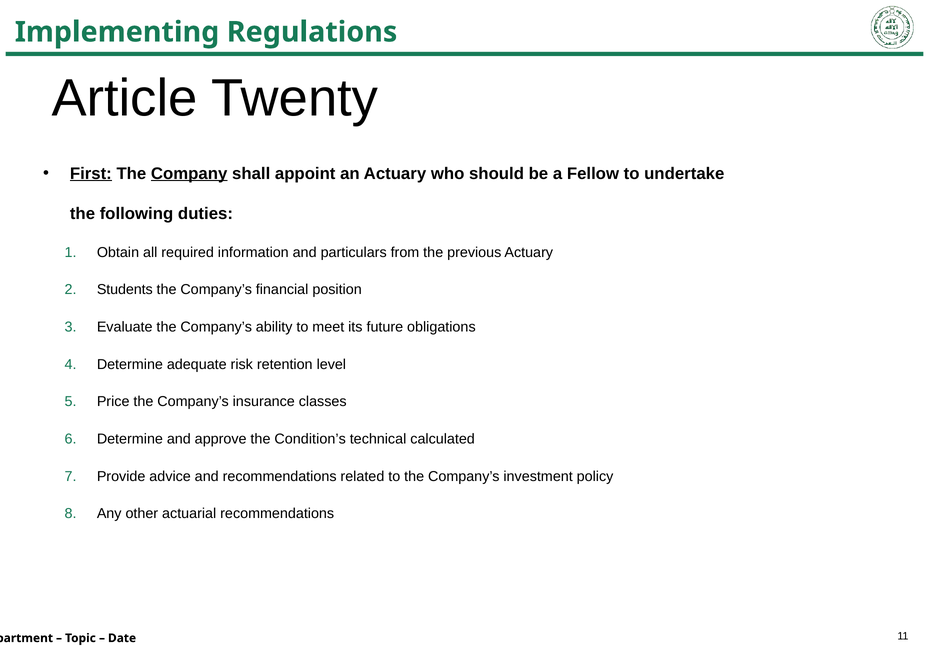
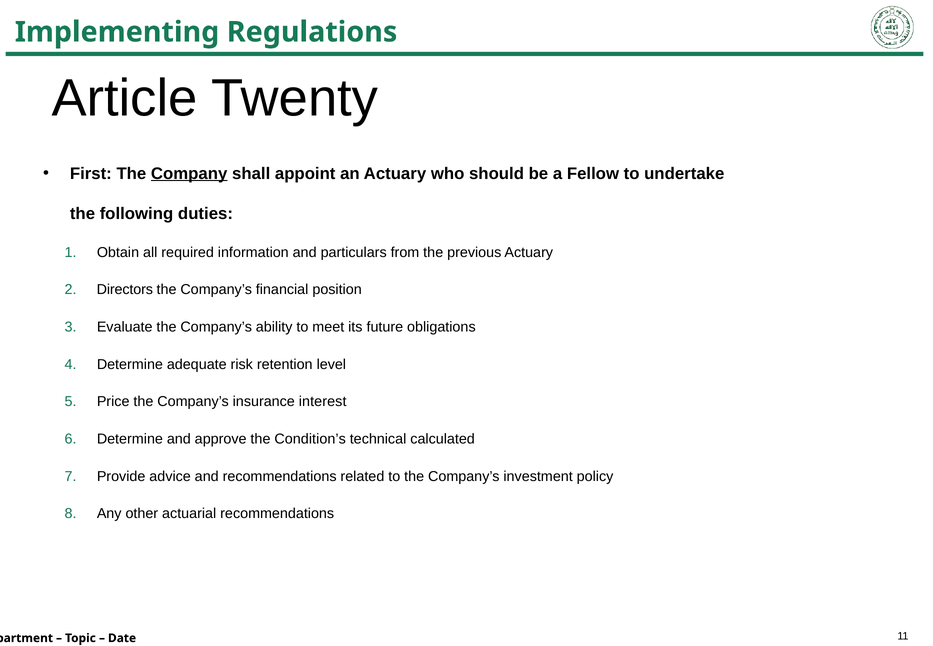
First underline: present -> none
Students: Students -> Directors
classes: classes -> interest
